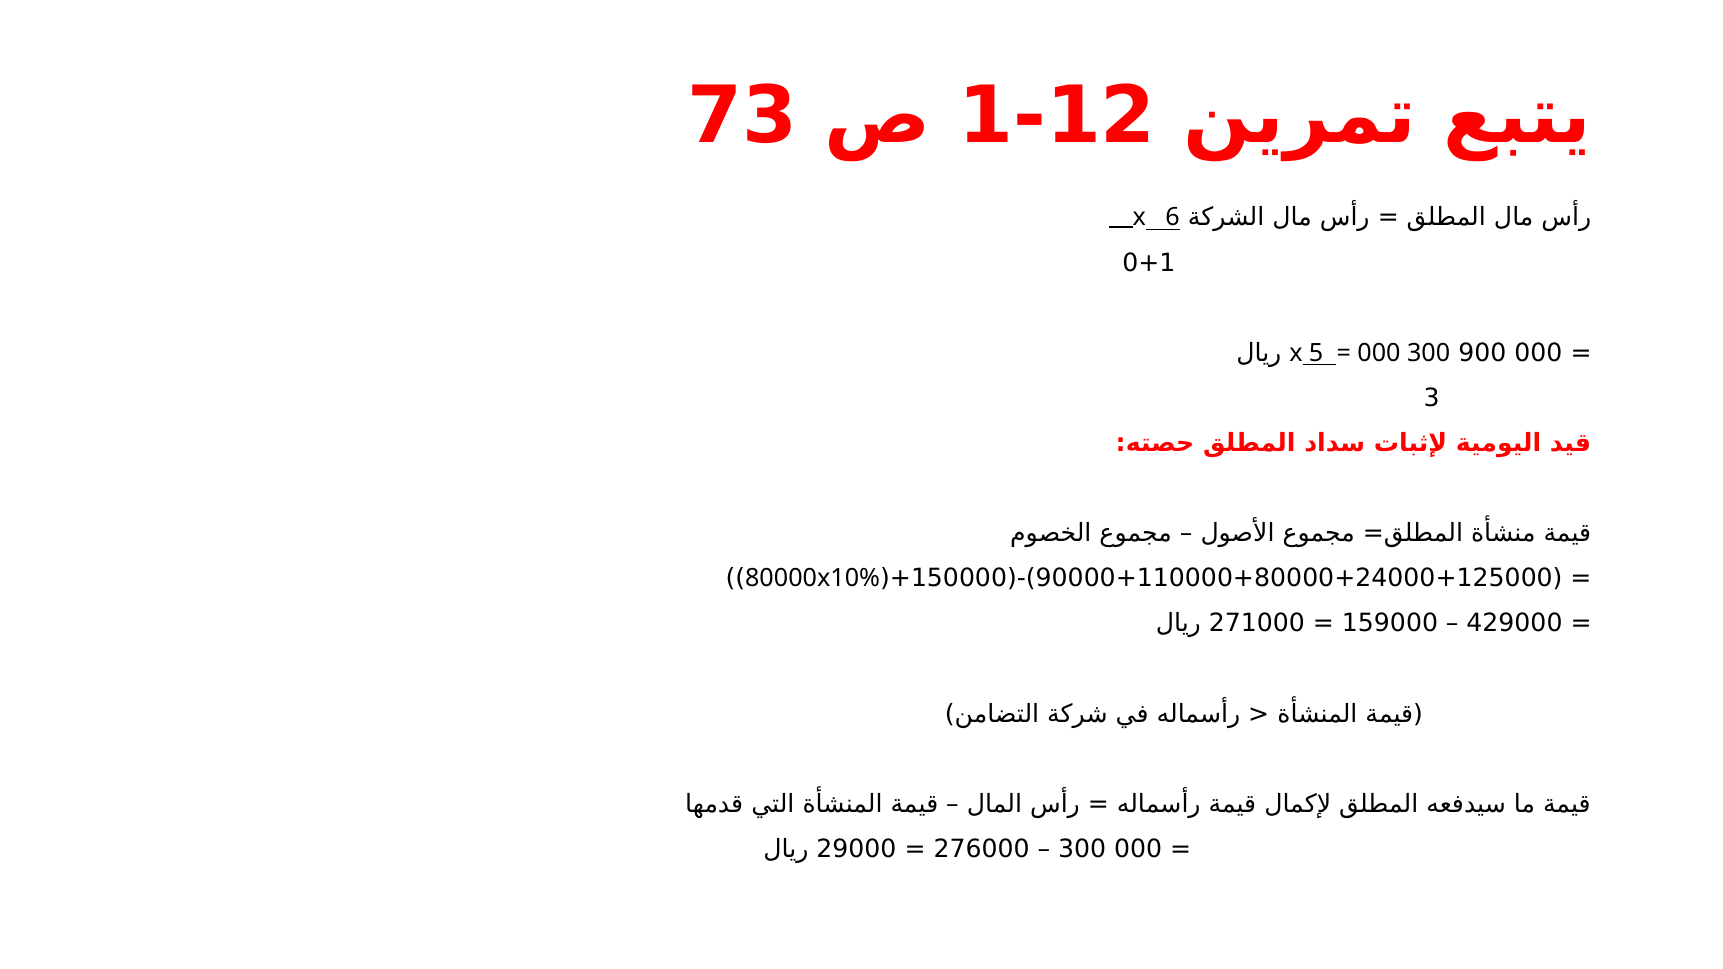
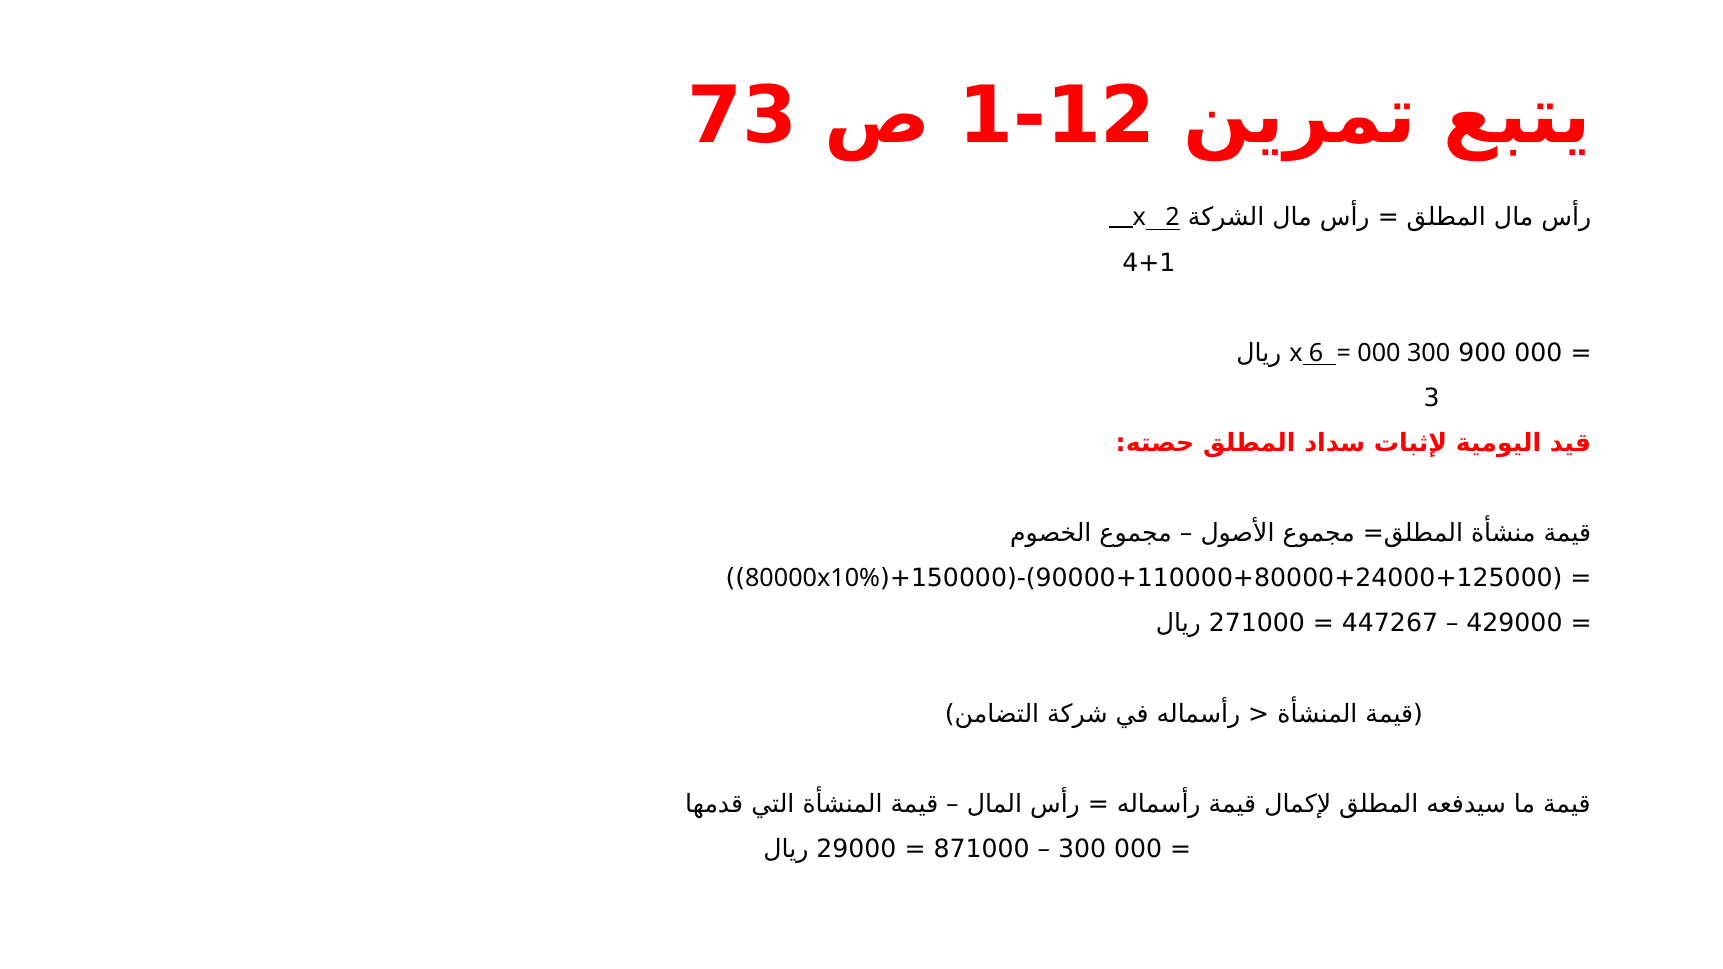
6: 6 -> 2
0+1: 0+1 -> 4+1
5: 5 -> 6
159000: 159000 -> 447267
276000: 276000 -> 871000
